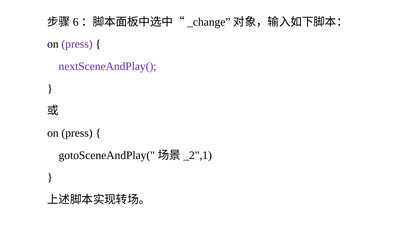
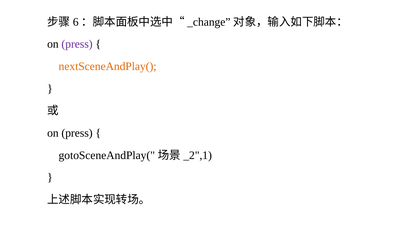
nextSceneAndPlay( colour: purple -> orange
